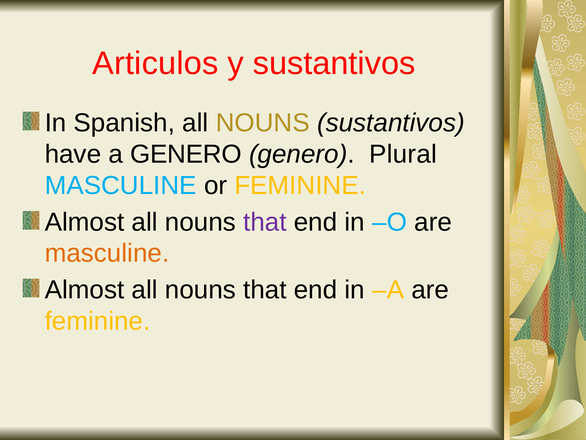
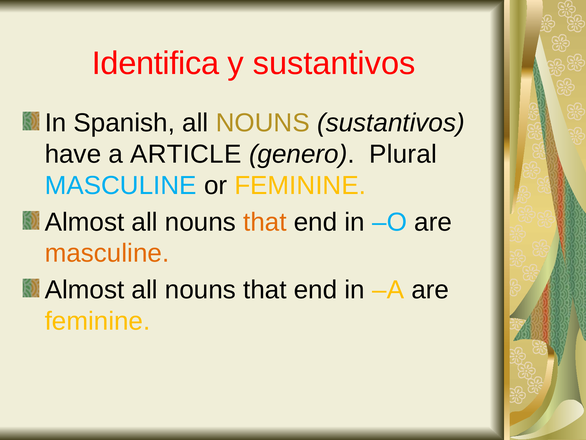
Articulos: Articulos -> Identifica
a GENERO: GENERO -> ARTICLE
that at (265, 222) colour: purple -> orange
